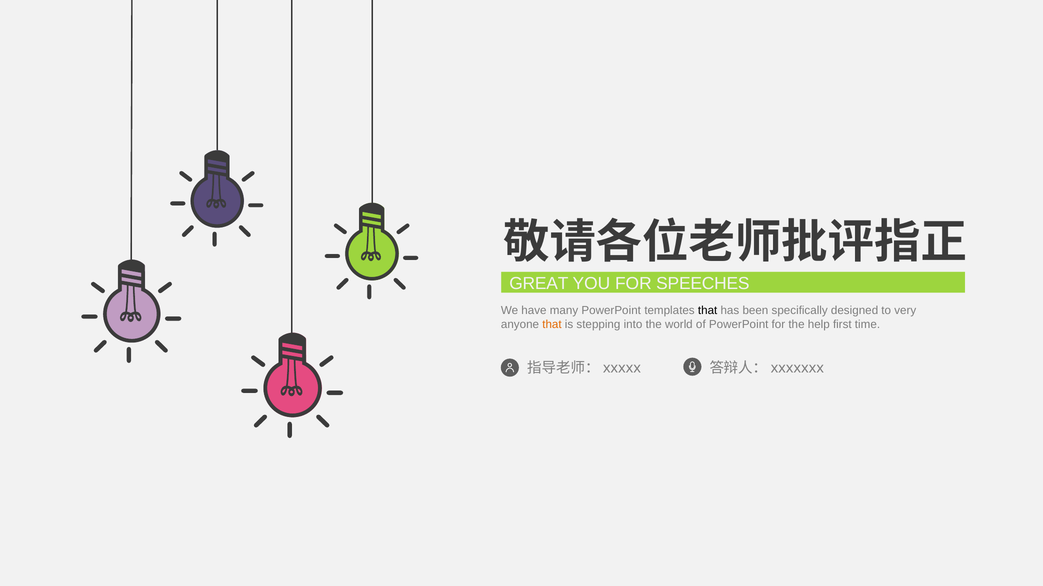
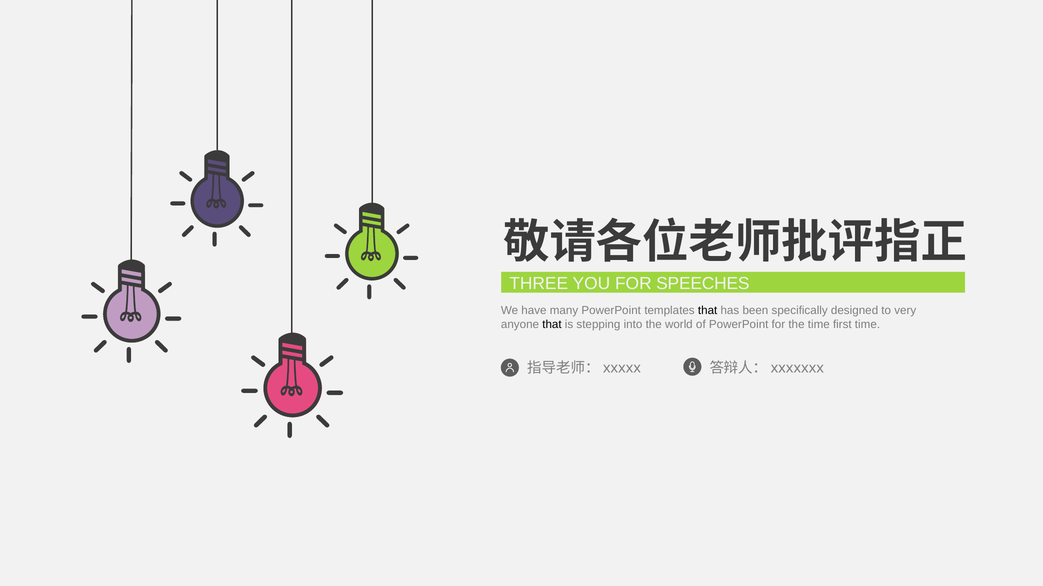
GREAT: GREAT -> THREE
that at (552, 325) colour: orange -> black
the help: help -> time
